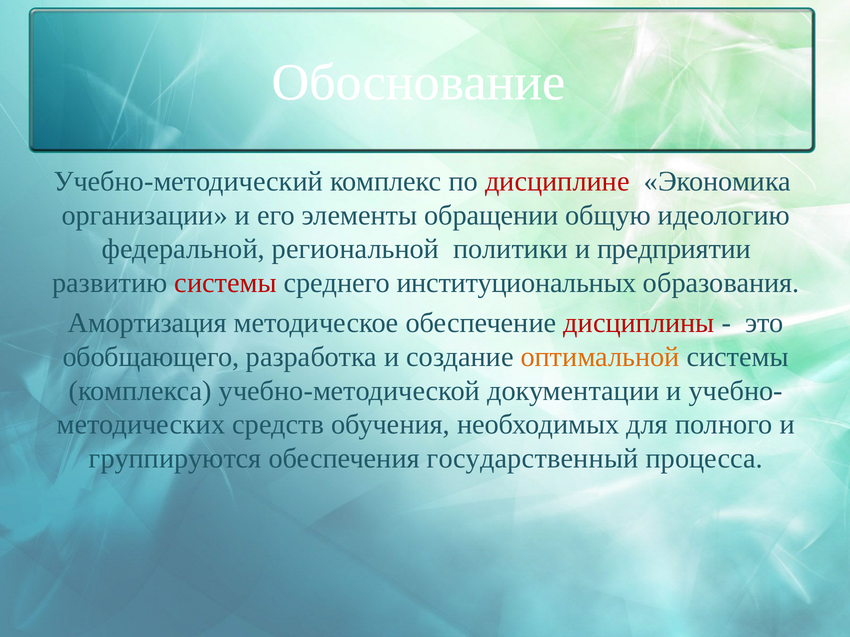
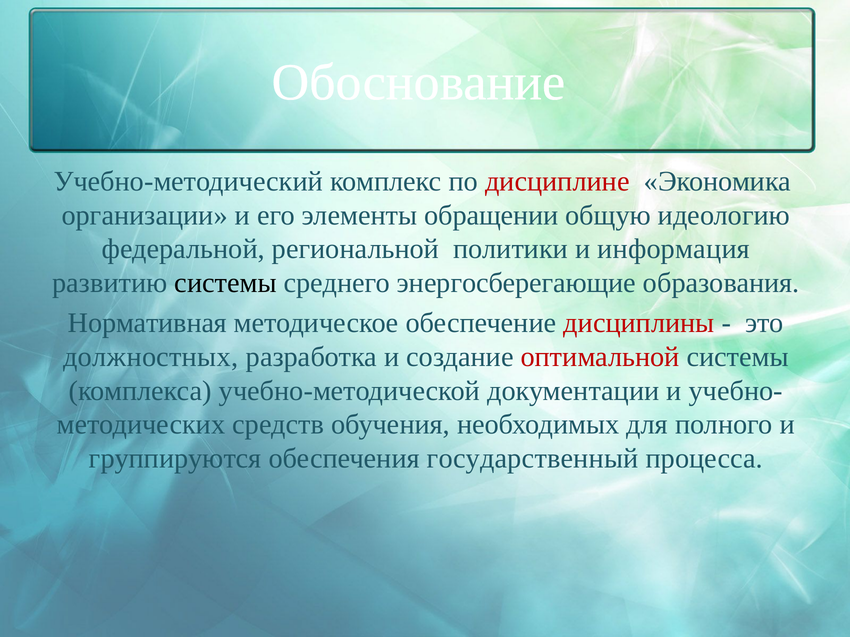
предприятии: предприятии -> информация
системы at (226, 283) colour: red -> black
институциональных: институциональных -> энергосберегающие
Амортизация: Амортизация -> Нормативная
обобщающего: обобщающего -> должностных
оптимальной colour: orange -> red
